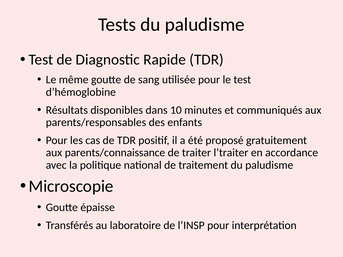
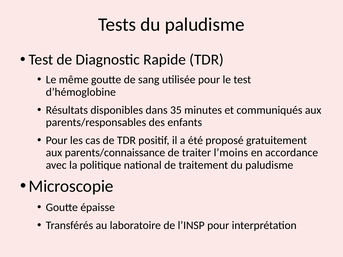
10: 10 -> 35
l’traiter: l’traiter -> l’moins
